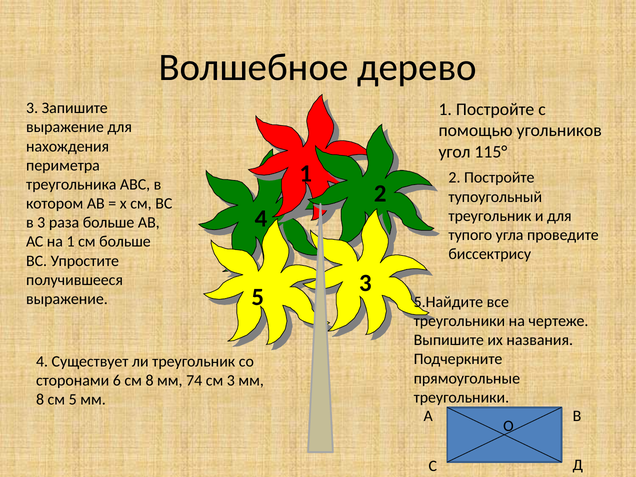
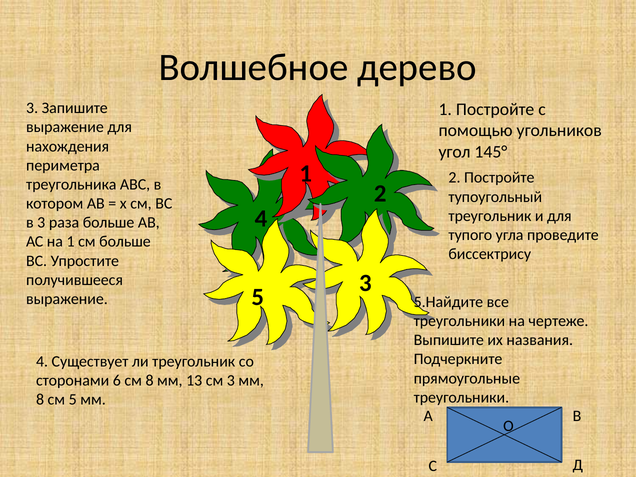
115°: 115° -> 145°
74: 74 -> 13
